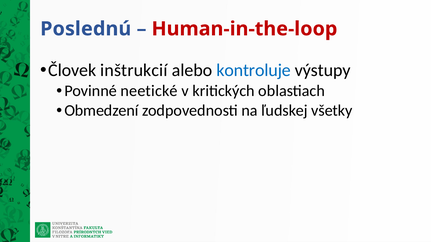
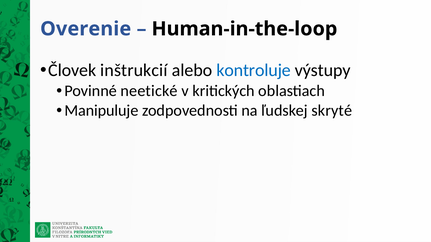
Poslednú: Poslednú -> Overenie
Human-in-the-loop colour: red -> black
Obmedzení: Obmedzení -> Manipuluje
všetky: všetky -> skryté
